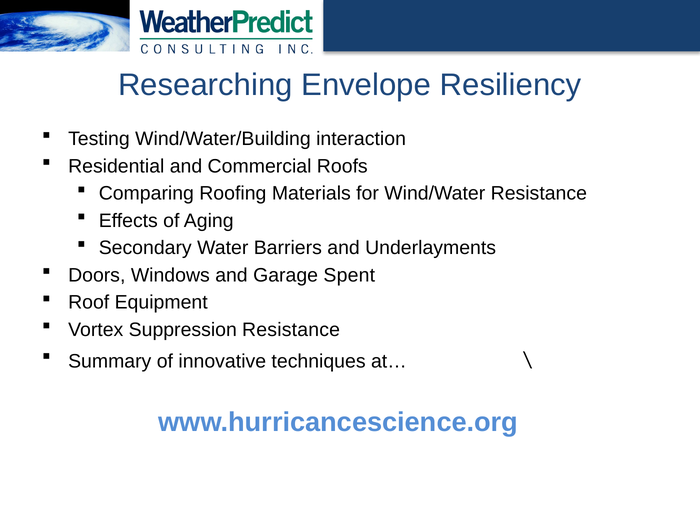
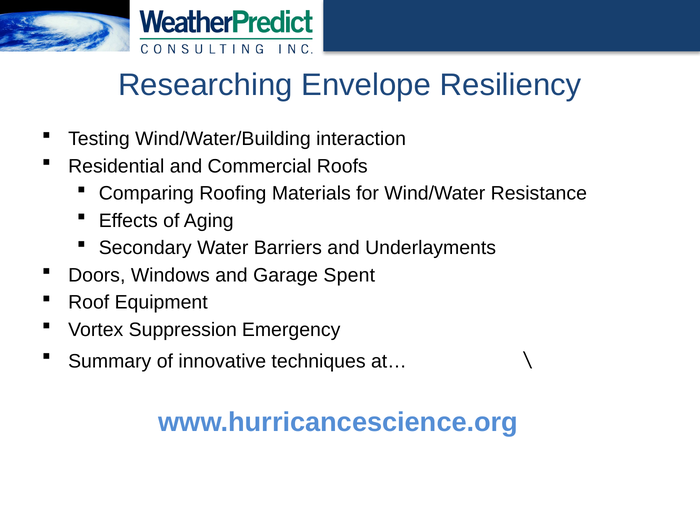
Suppression Resistance: Resistance -> Emergency
